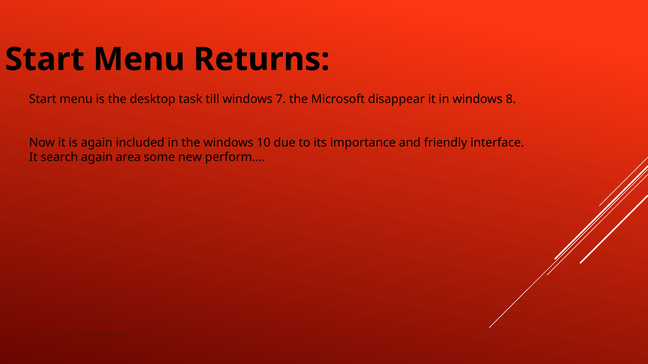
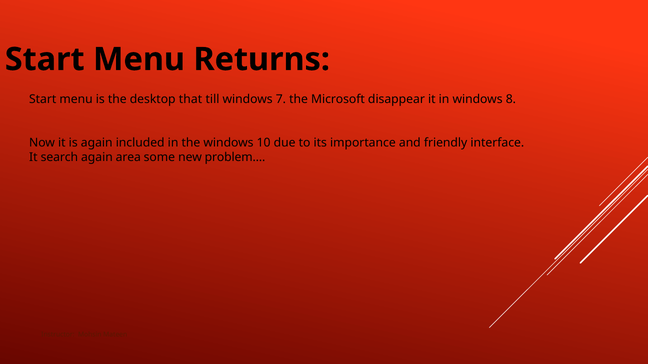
task: task -> that
perform…: perform… -> problem…
